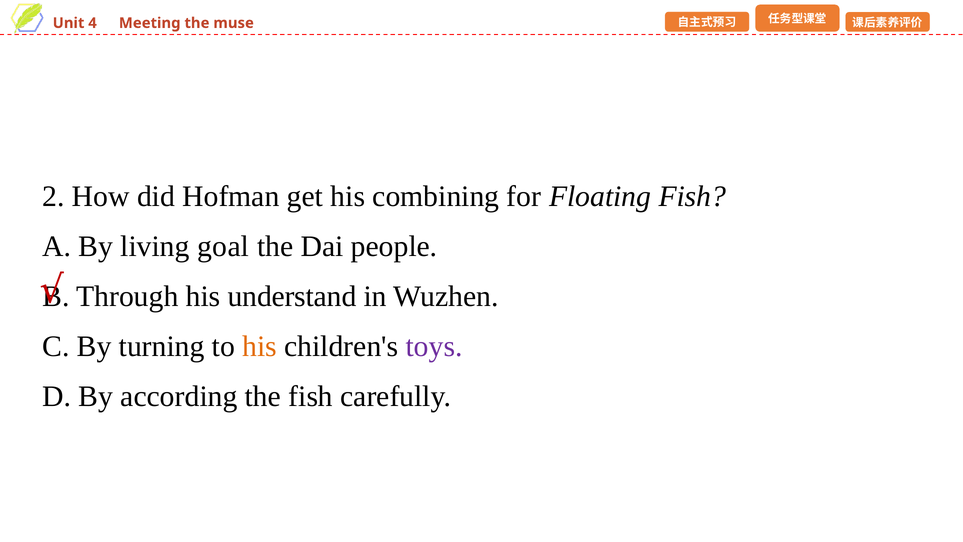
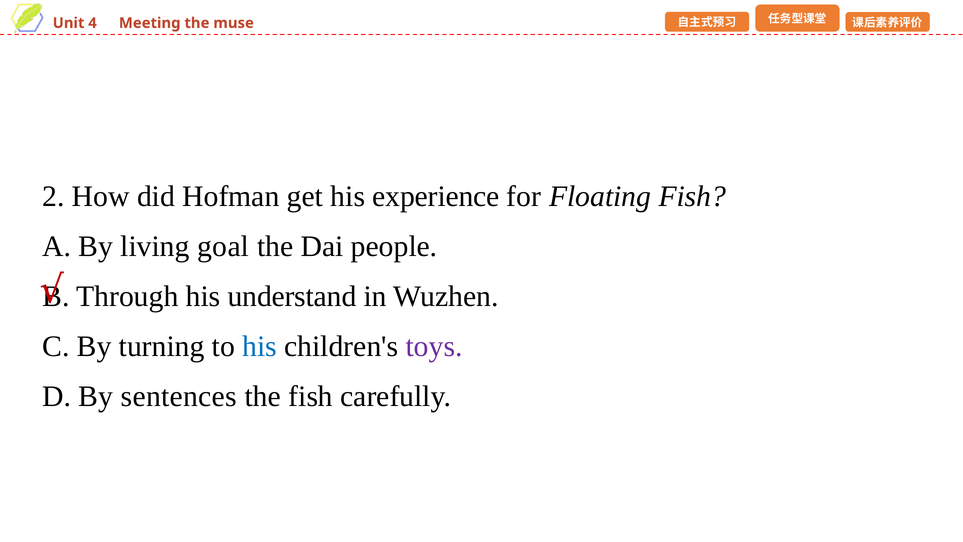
combining: combining -> experience
his at (260, 346) colour: orange -> blue
according: according -> sentences
